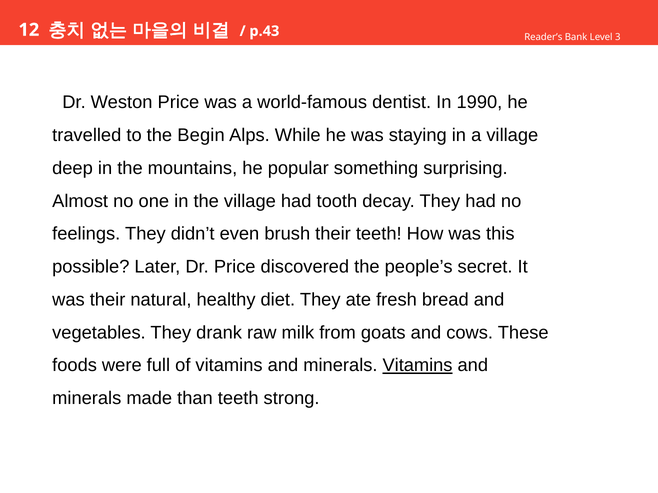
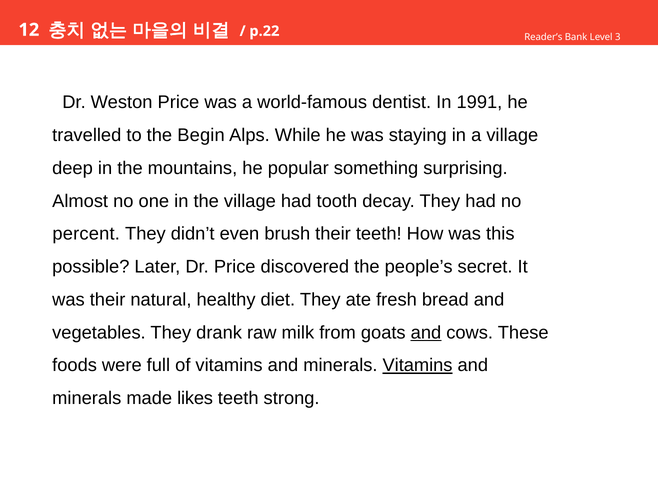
p.43: p.43 -> p.22
1990: 1990 -> 1991
feelings: feelings -> percent
and at (426, 333) underline: none -> present
than: than -> likes
